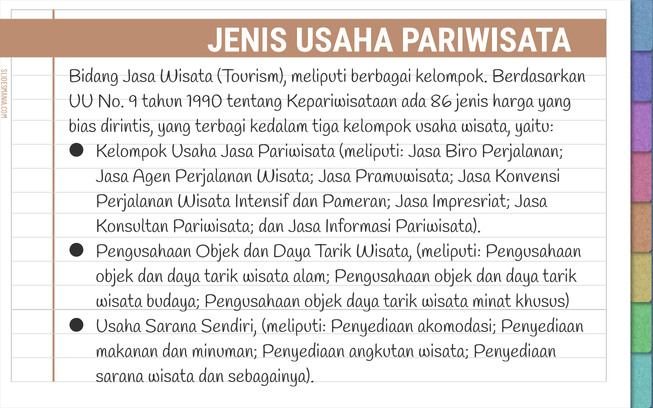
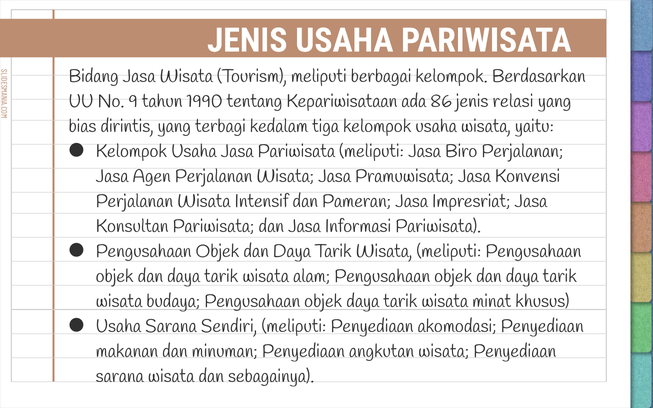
harga: harga -> relasi
